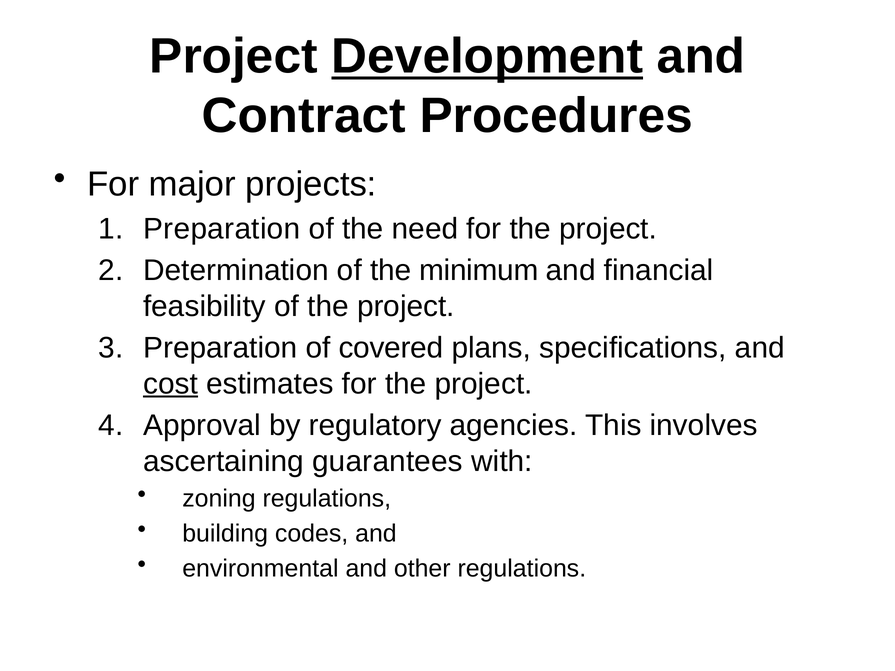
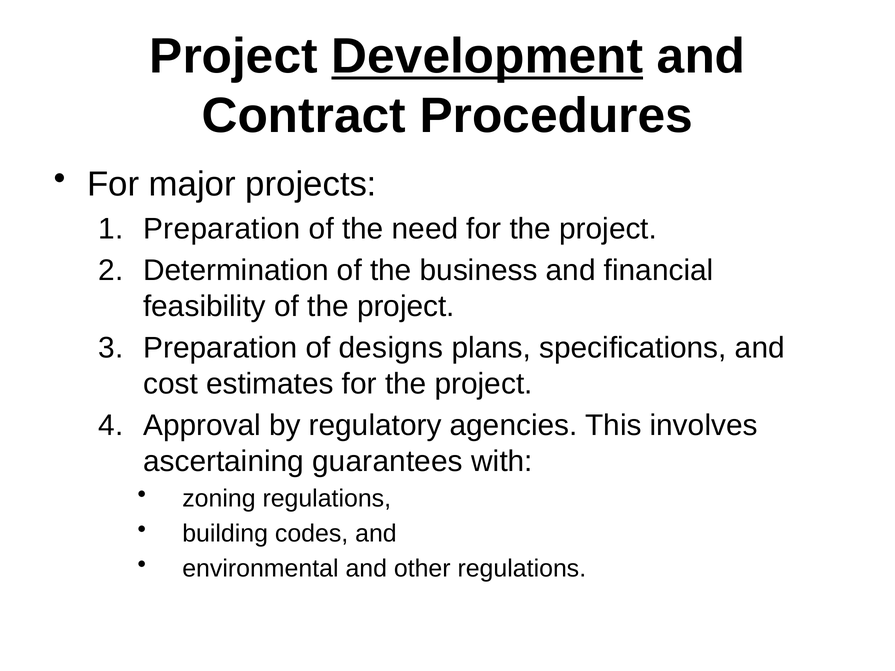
minimum: minimum -> business
covered: covered -> designs
cost underline: present -> none
